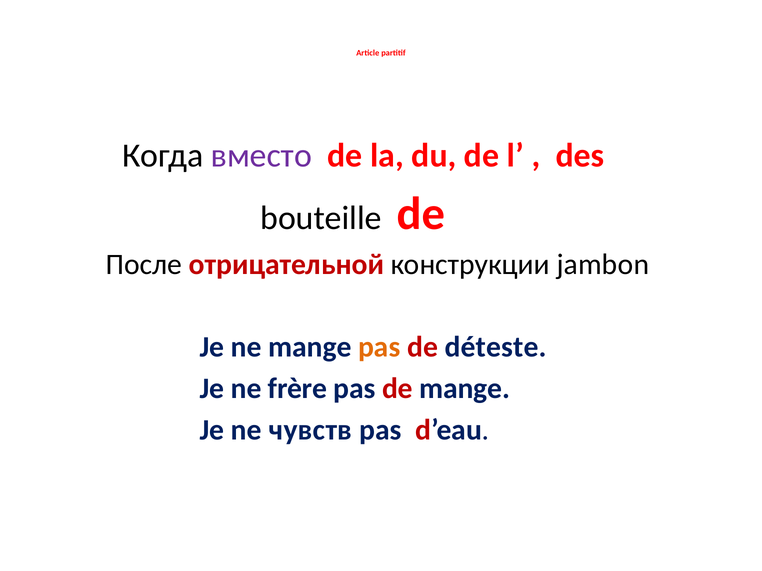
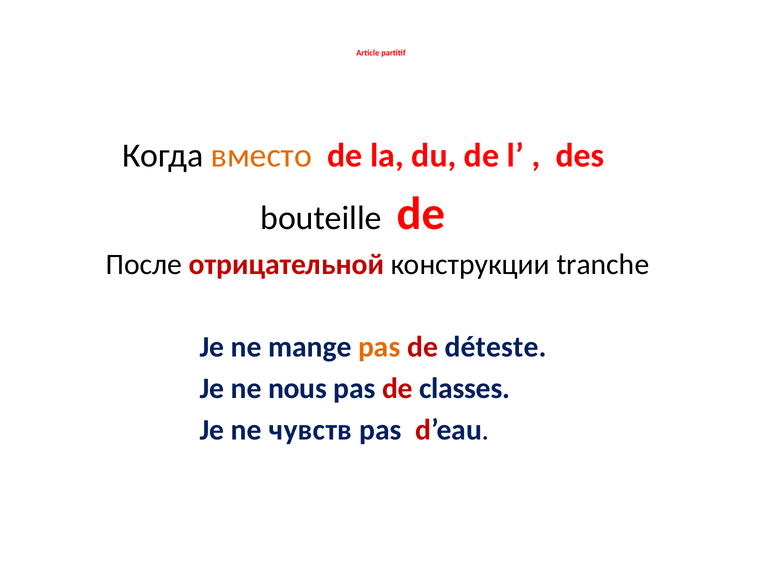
вместо colour: purple -> orange
jambon: jambon -> tranche
frère: frère -> nous
de mange: mange -> classes
